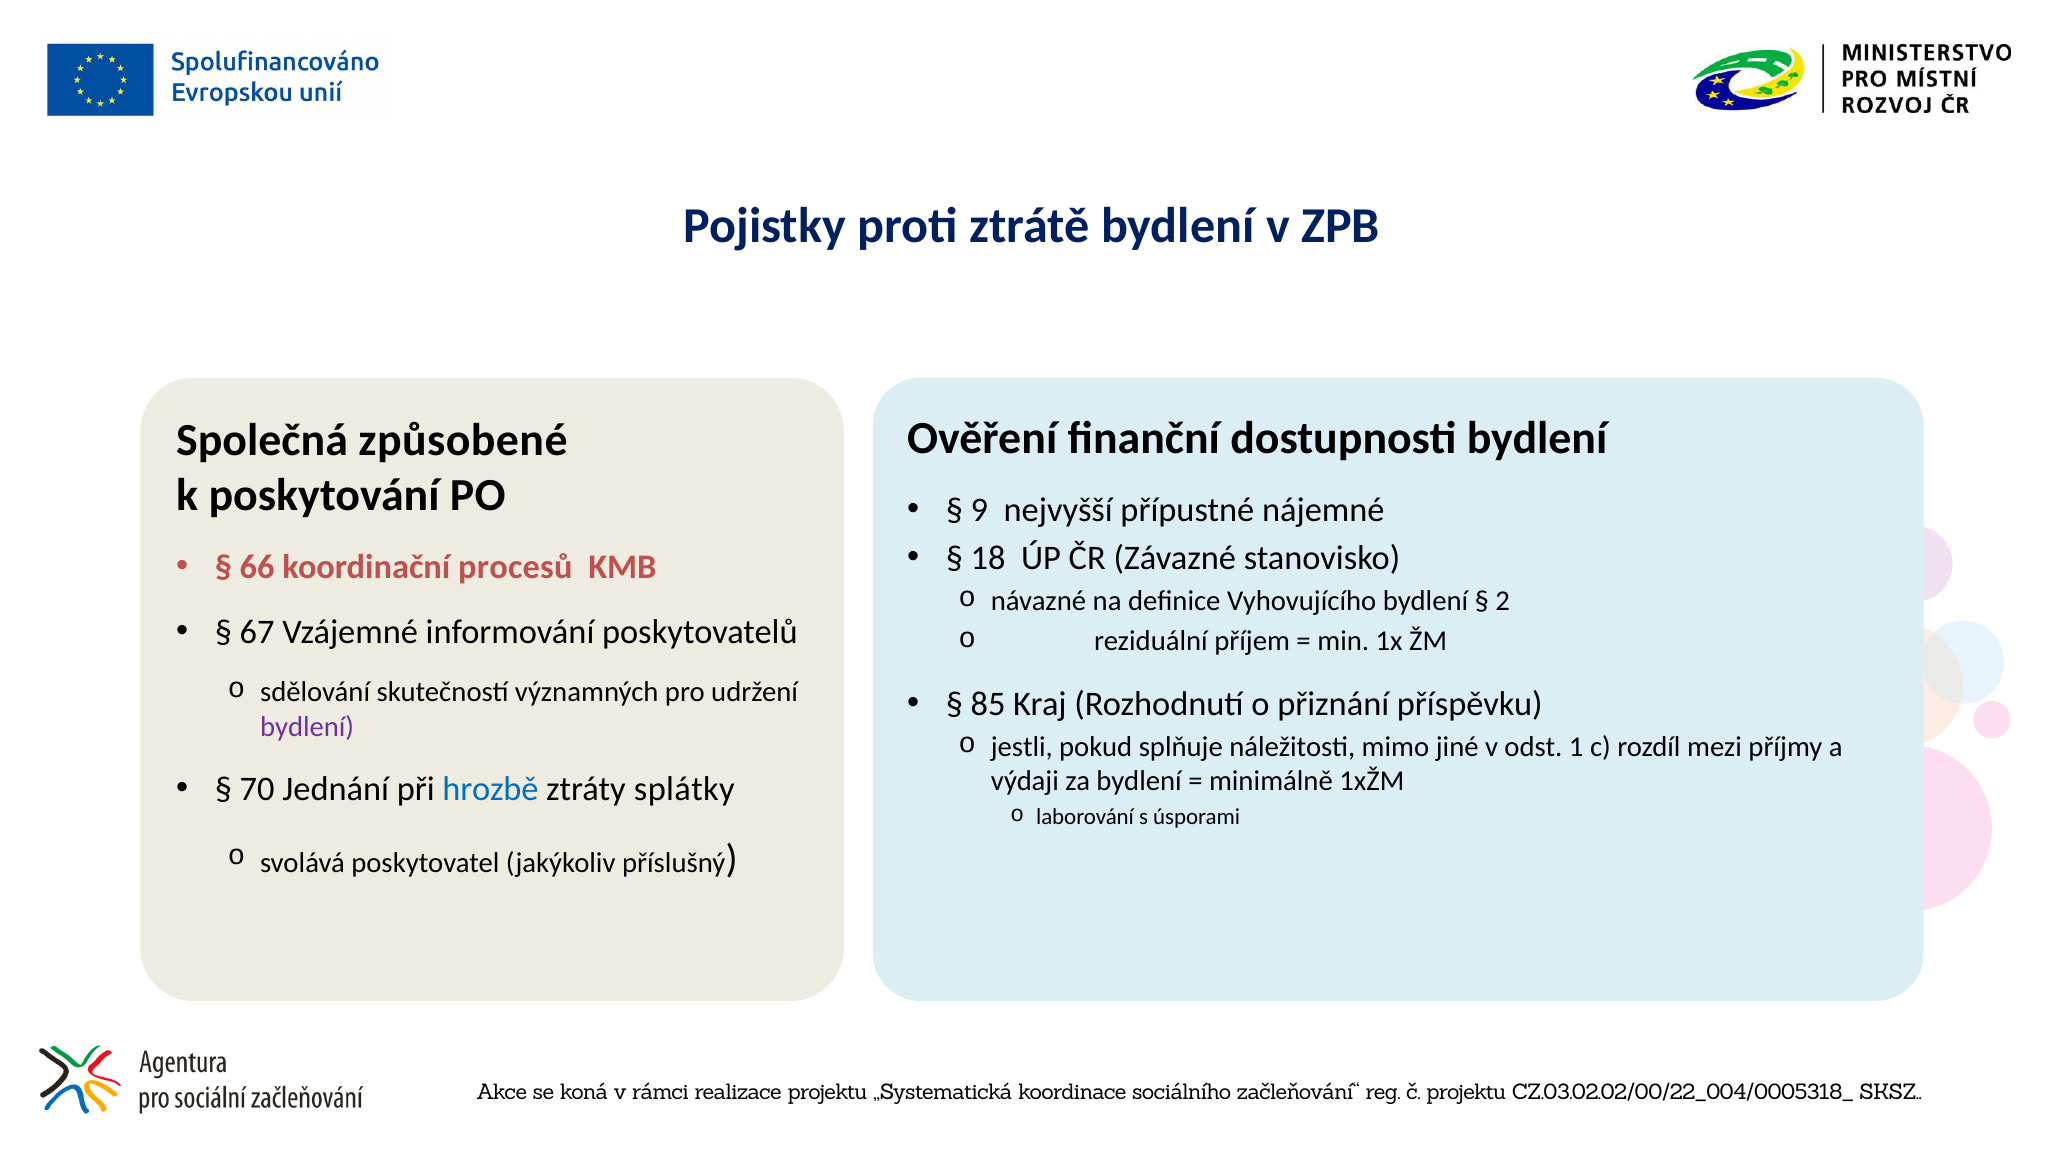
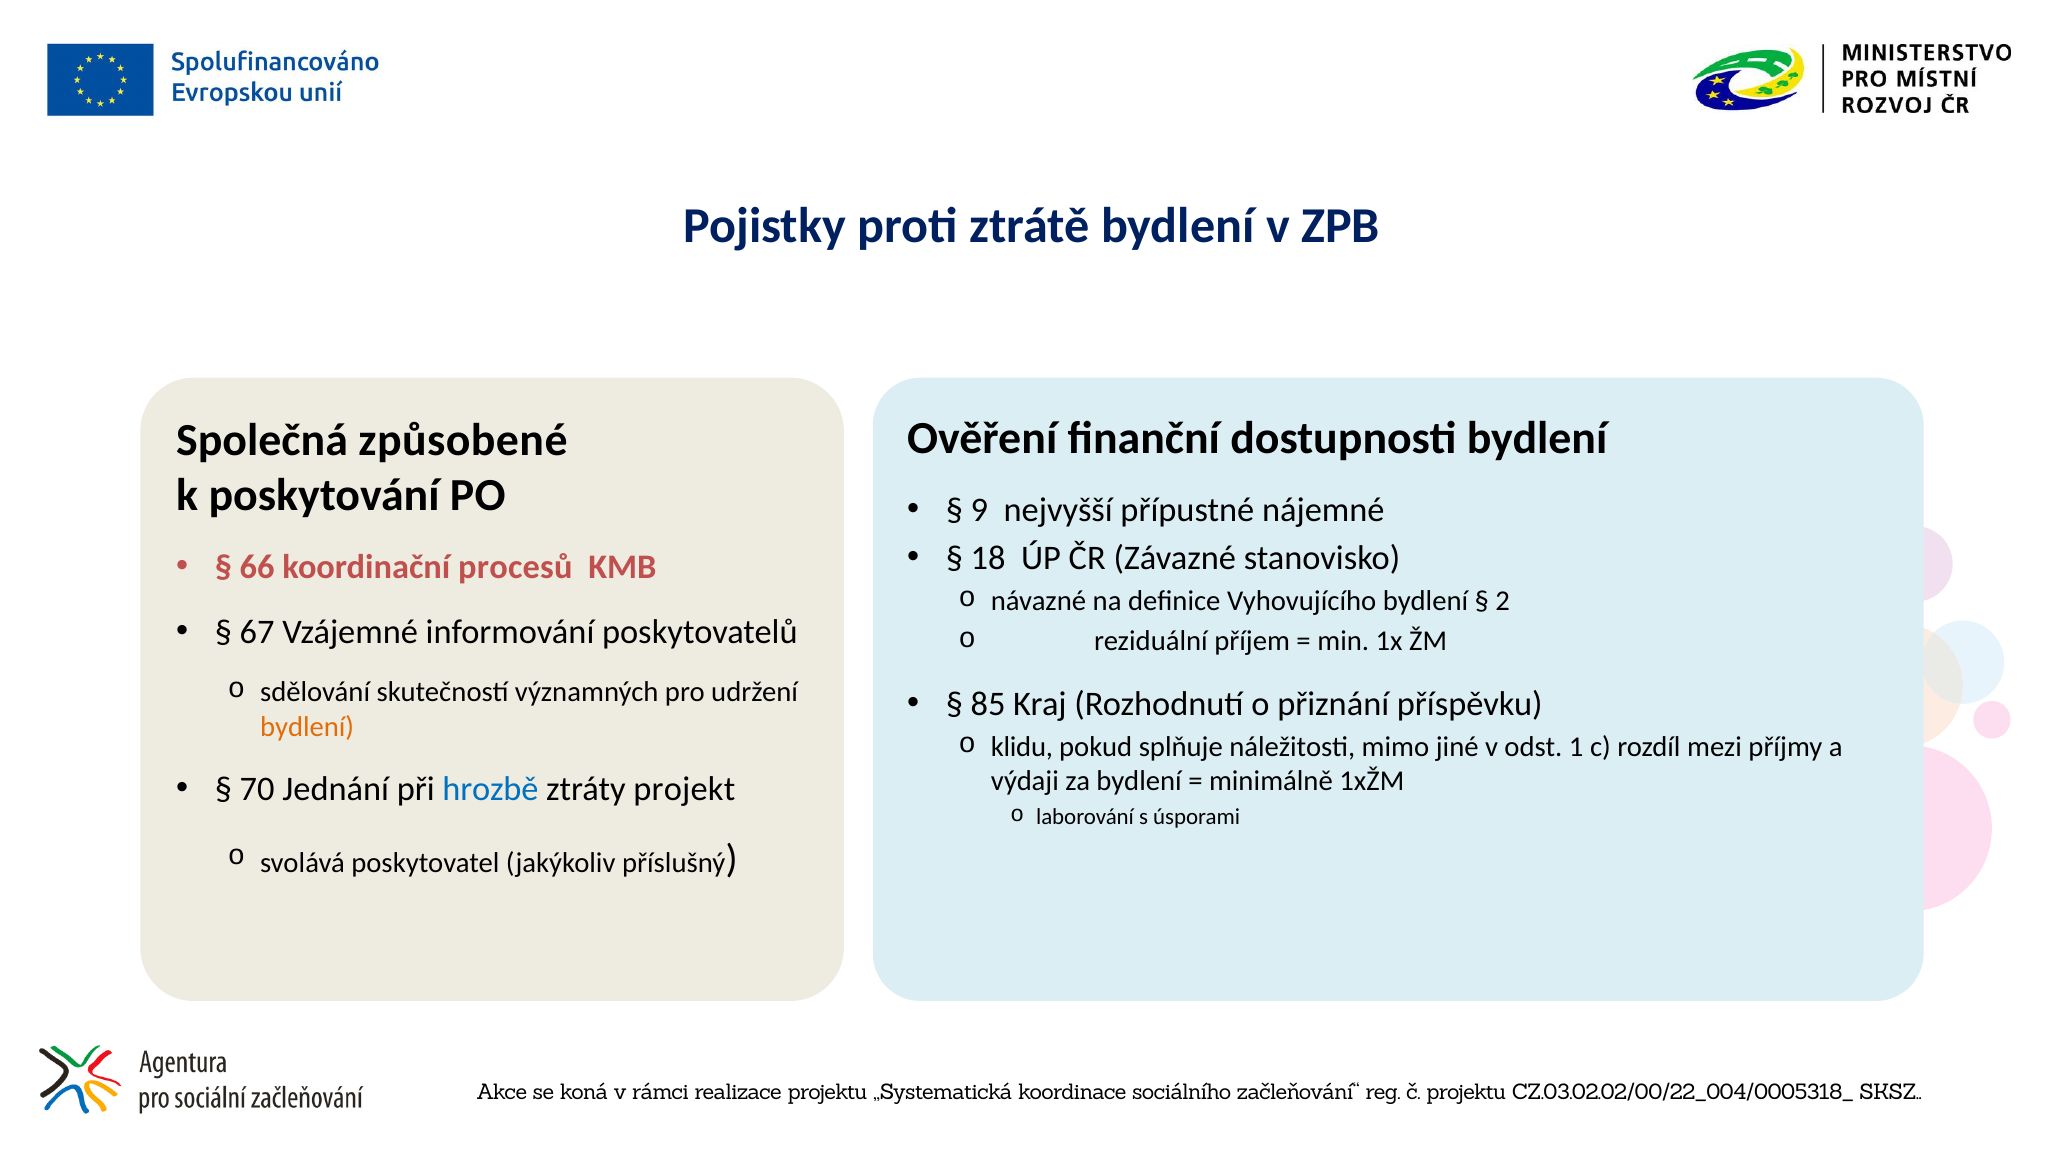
bydlení at (307, 727) colour: purple -> orange
jestli: jestli -> klidu
splátky: splátky -> projekt
